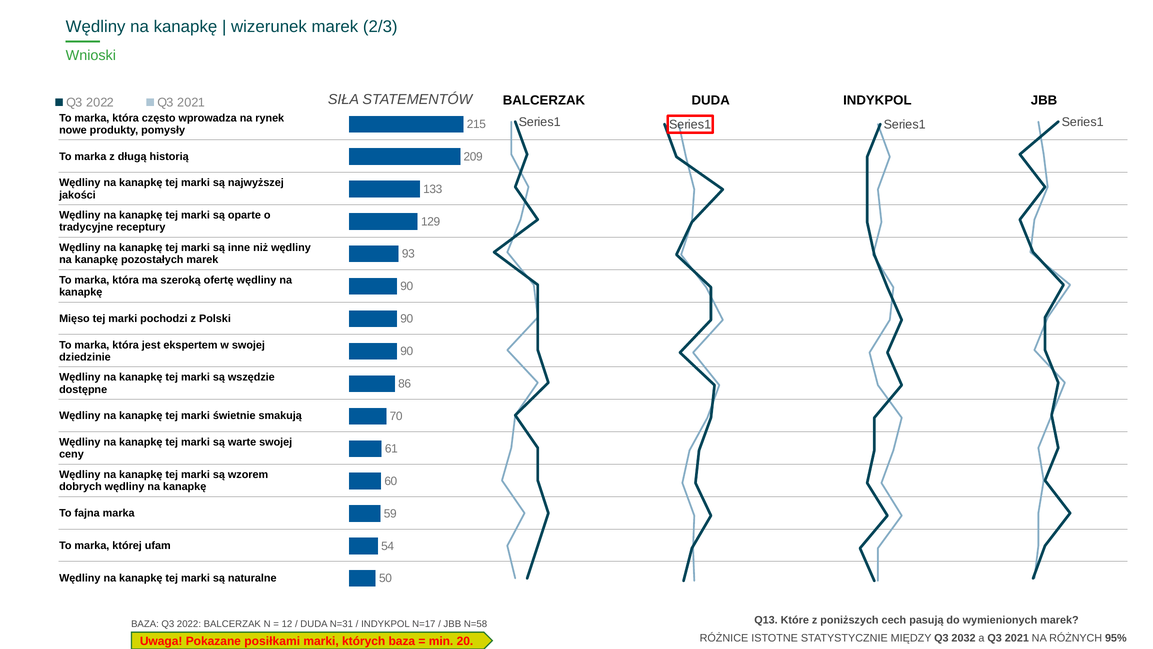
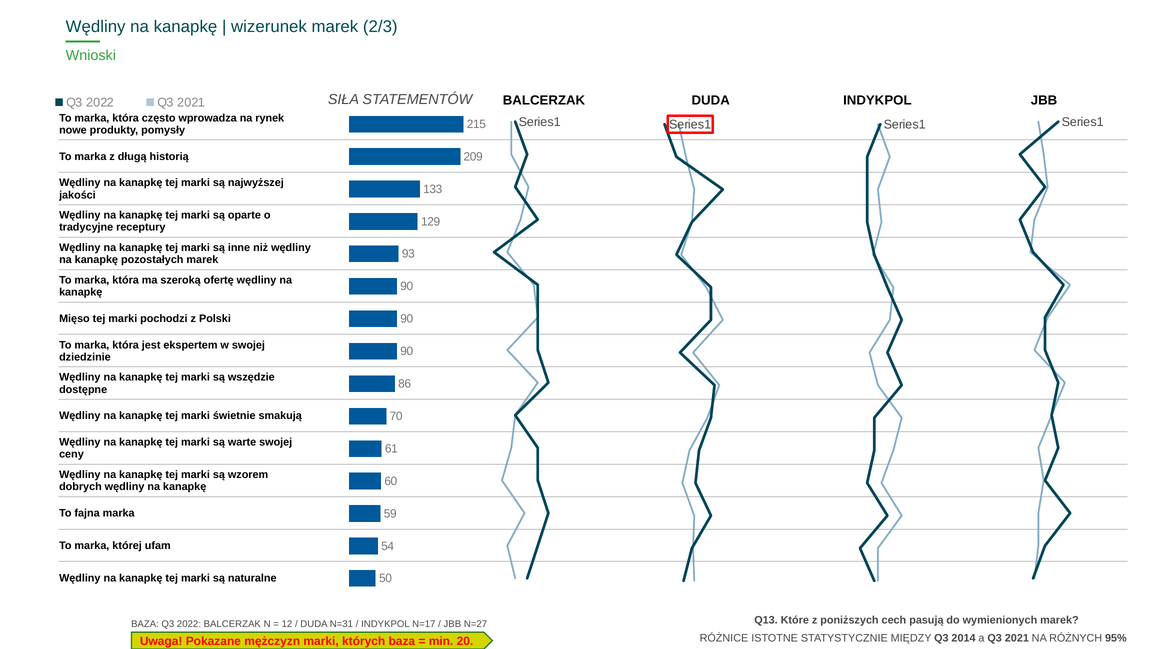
N=58: N=58 -> N=27
2032: 2032 -> 2014
posiłkami: posiłkami -> mężczyzn
